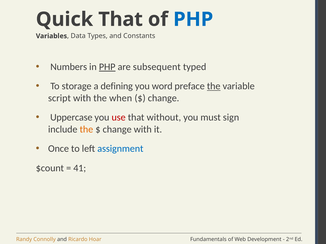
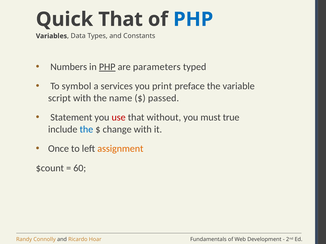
subsequent: subsequent -> parameters
storage: storage -> symbol
defining: defining -> services
word: word -> print
the at (214, 86) underline: present -> none
when: when -> name
change at (164, 98): change -> passed
Uppercase: Uppercase -> Statement
sign: sign -> true
the at (86, 130) colour: orange -> blue
assignment colour: blue -> orange
41: 41 -> 60
